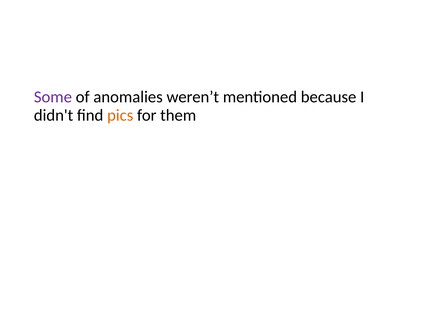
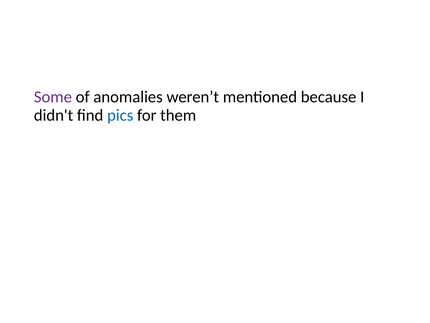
pics colour: orange -> blue
